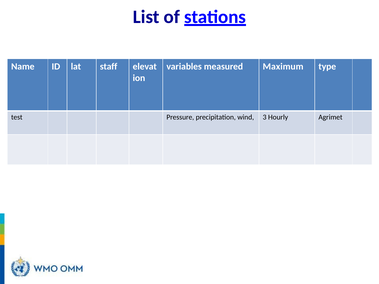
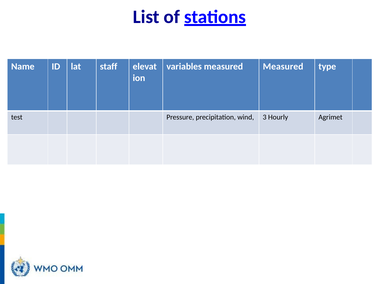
measured Maximum: Maximum -> Measured
